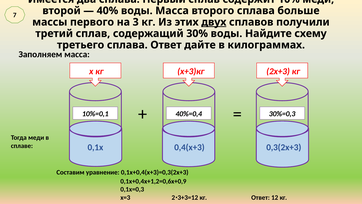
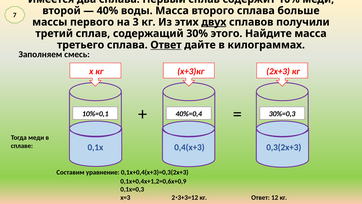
30% воды: воды -> этого
схему at (311, 33): схему -> масса
Ответ at (166, 45) underline: none -> present
Заполняем масса: масса -> смесь
